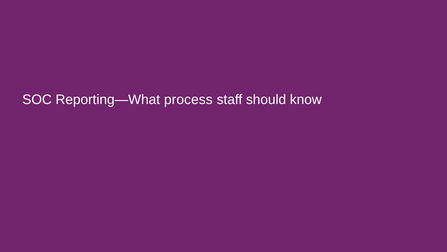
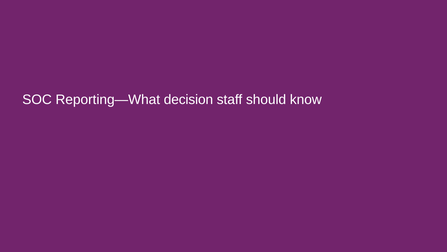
process: process -> decision
